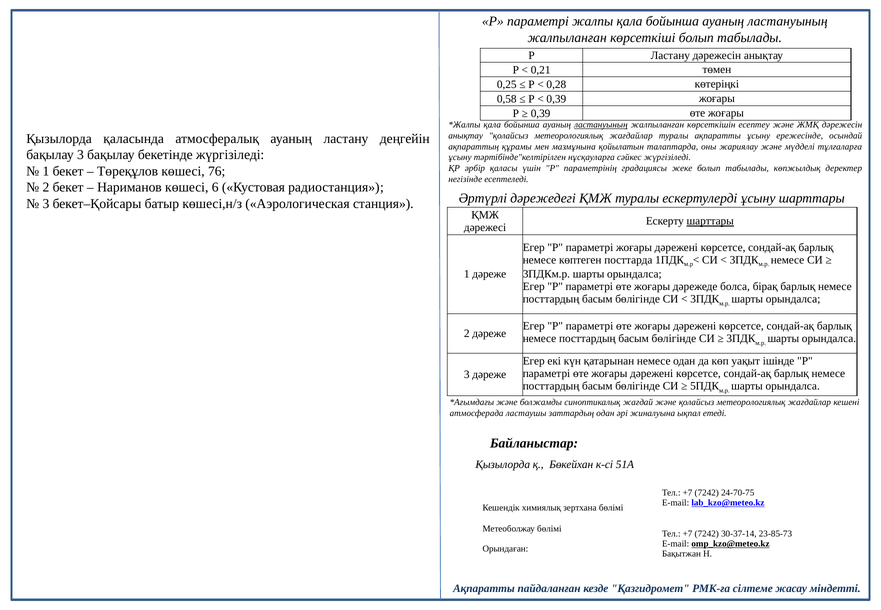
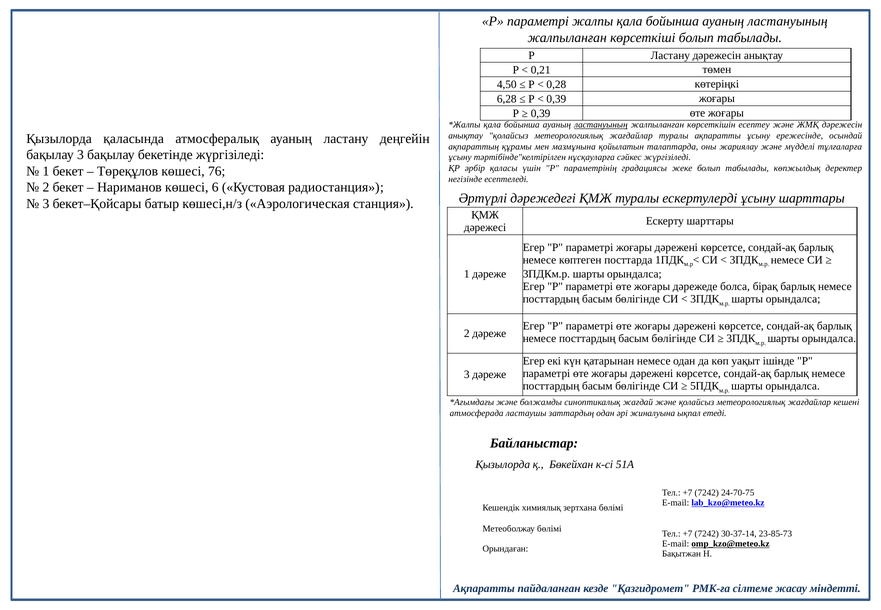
0,25: 0,25 -> 4,50
0,58: 0,58 -> 6,28
шарттары at (710, 221) underline: present -> none
